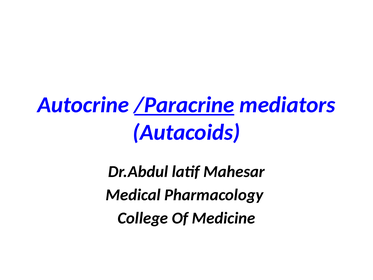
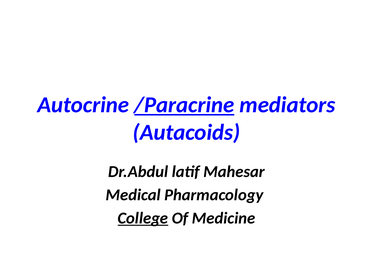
College underline: none -> present
